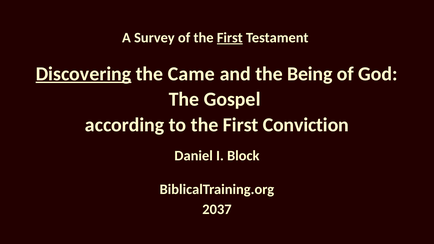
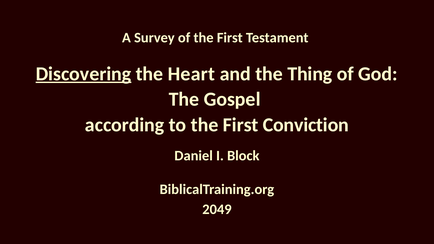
First at (230, 38) underline: present -> none
Came: Came -> Heart
Being: Being -> Thing
2037: 2037 -> 2049
